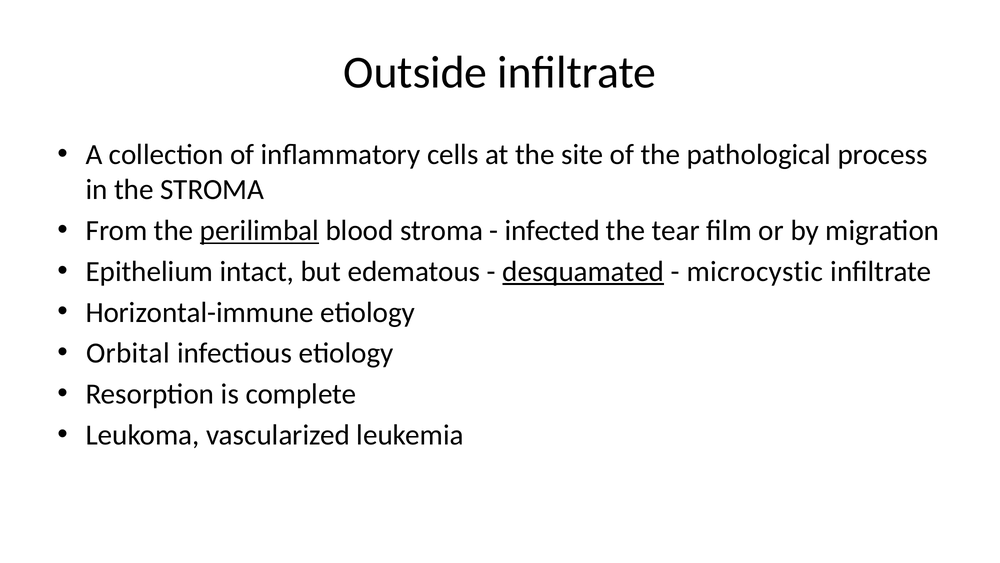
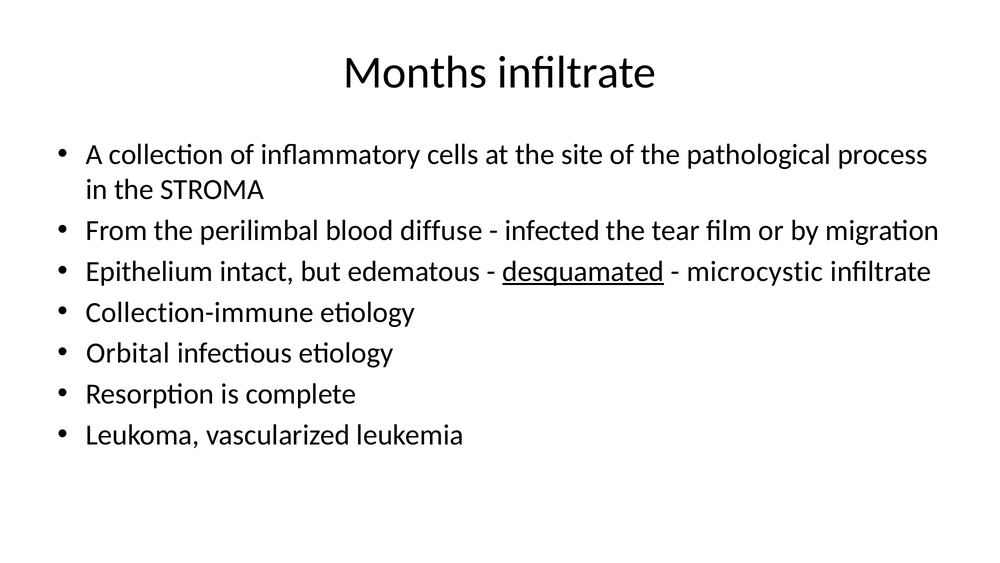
Outside: Outside -> Months
perilimbal underline: present -> none
blood stroma: stroma -> diffuse
Horizontal-immune: Horizontal-immune -> Collection-immune
